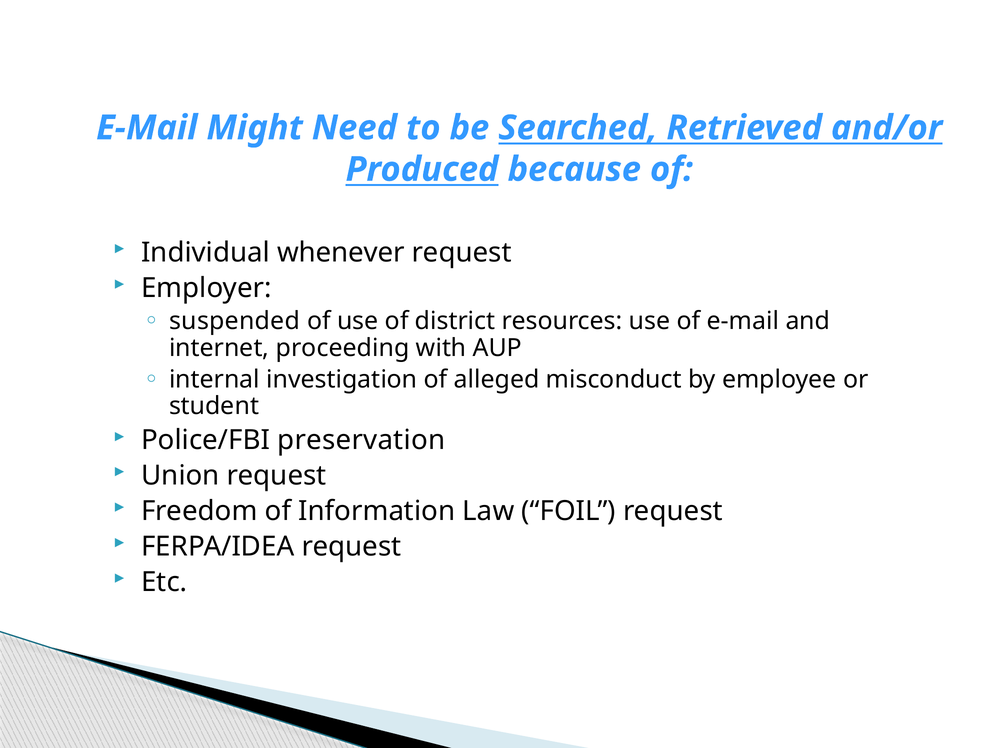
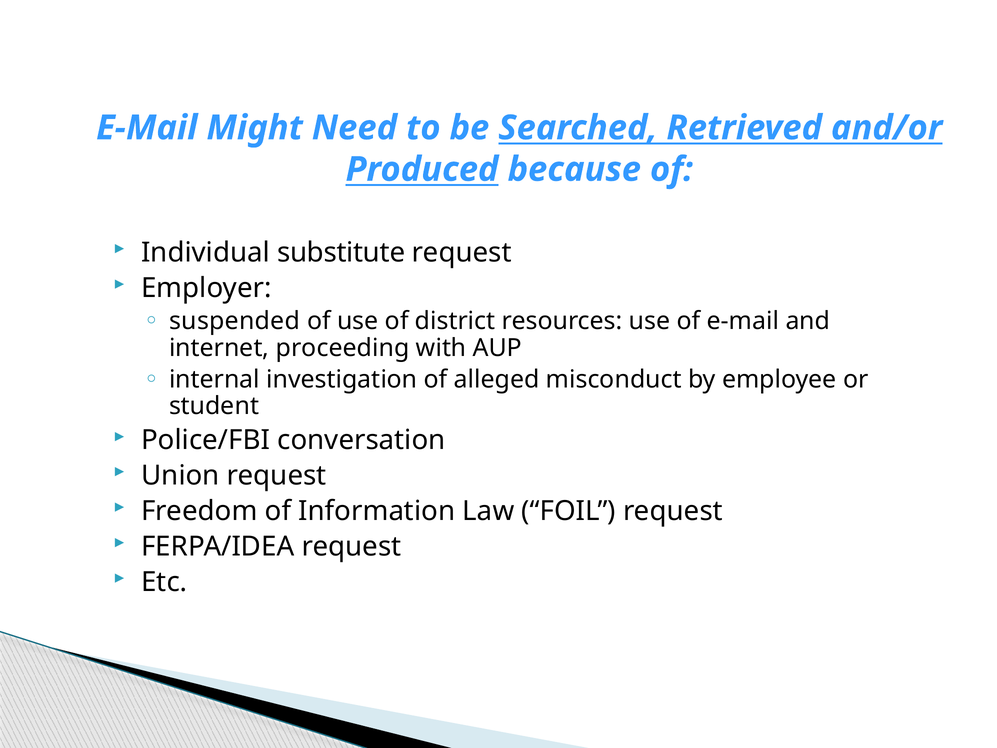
whenever: whenever -> substitute
preservation: preservation -> conversation
